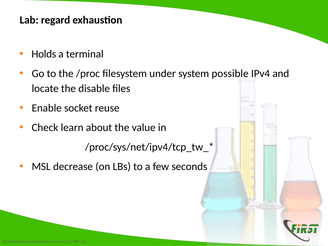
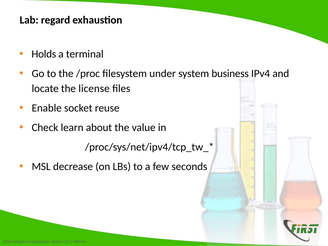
possible: possible -> business
disable: disable -> license
